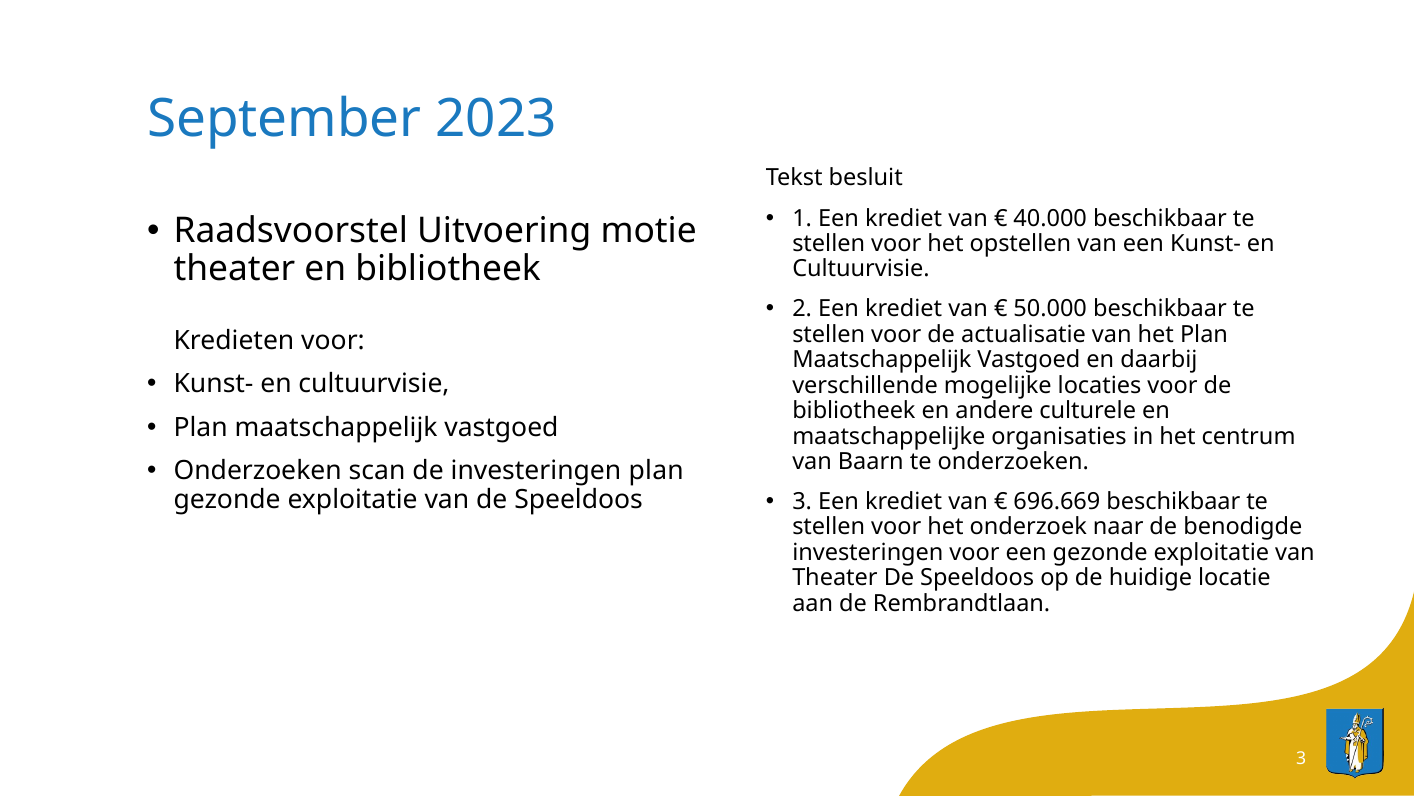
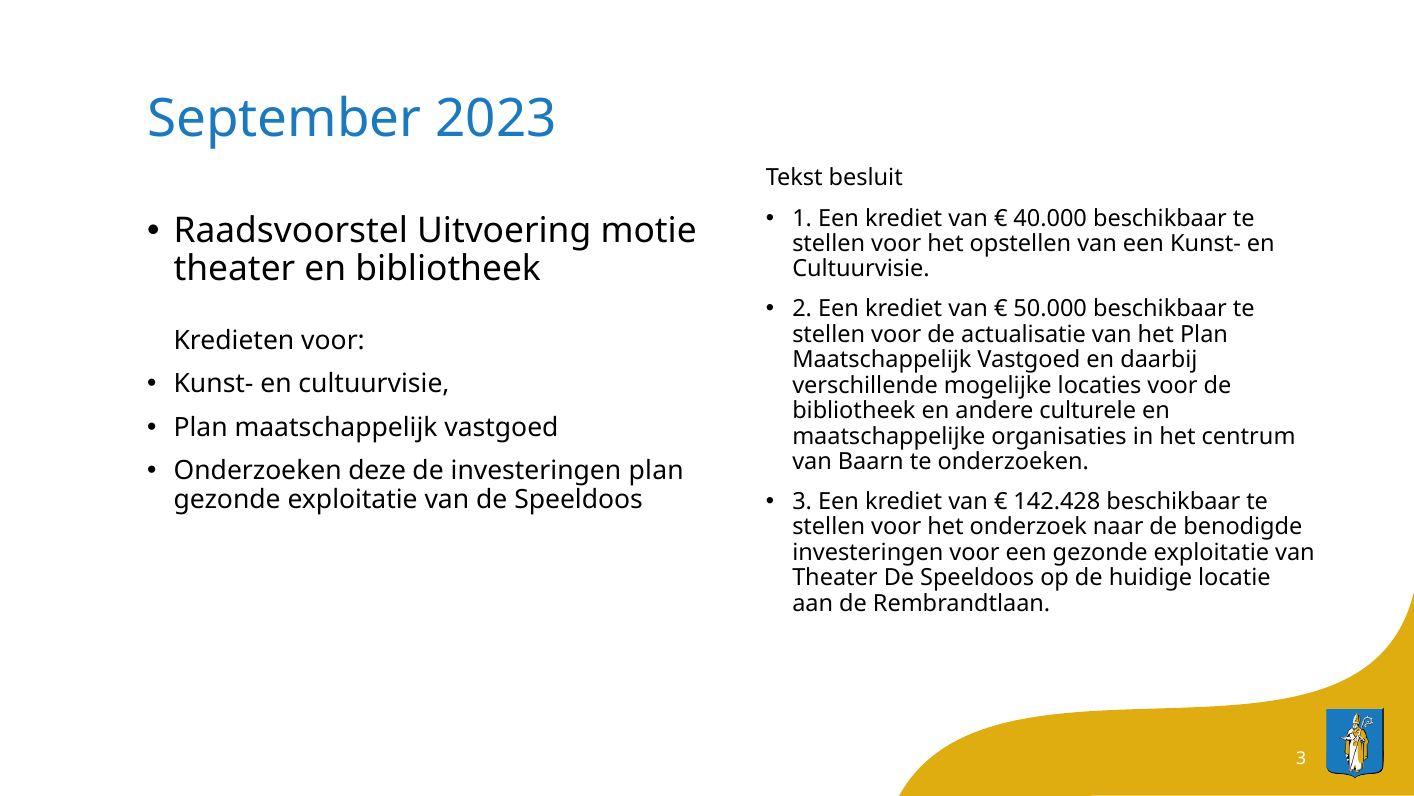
scan: scan -> deze
696.669: 696.669 -> 142.428
